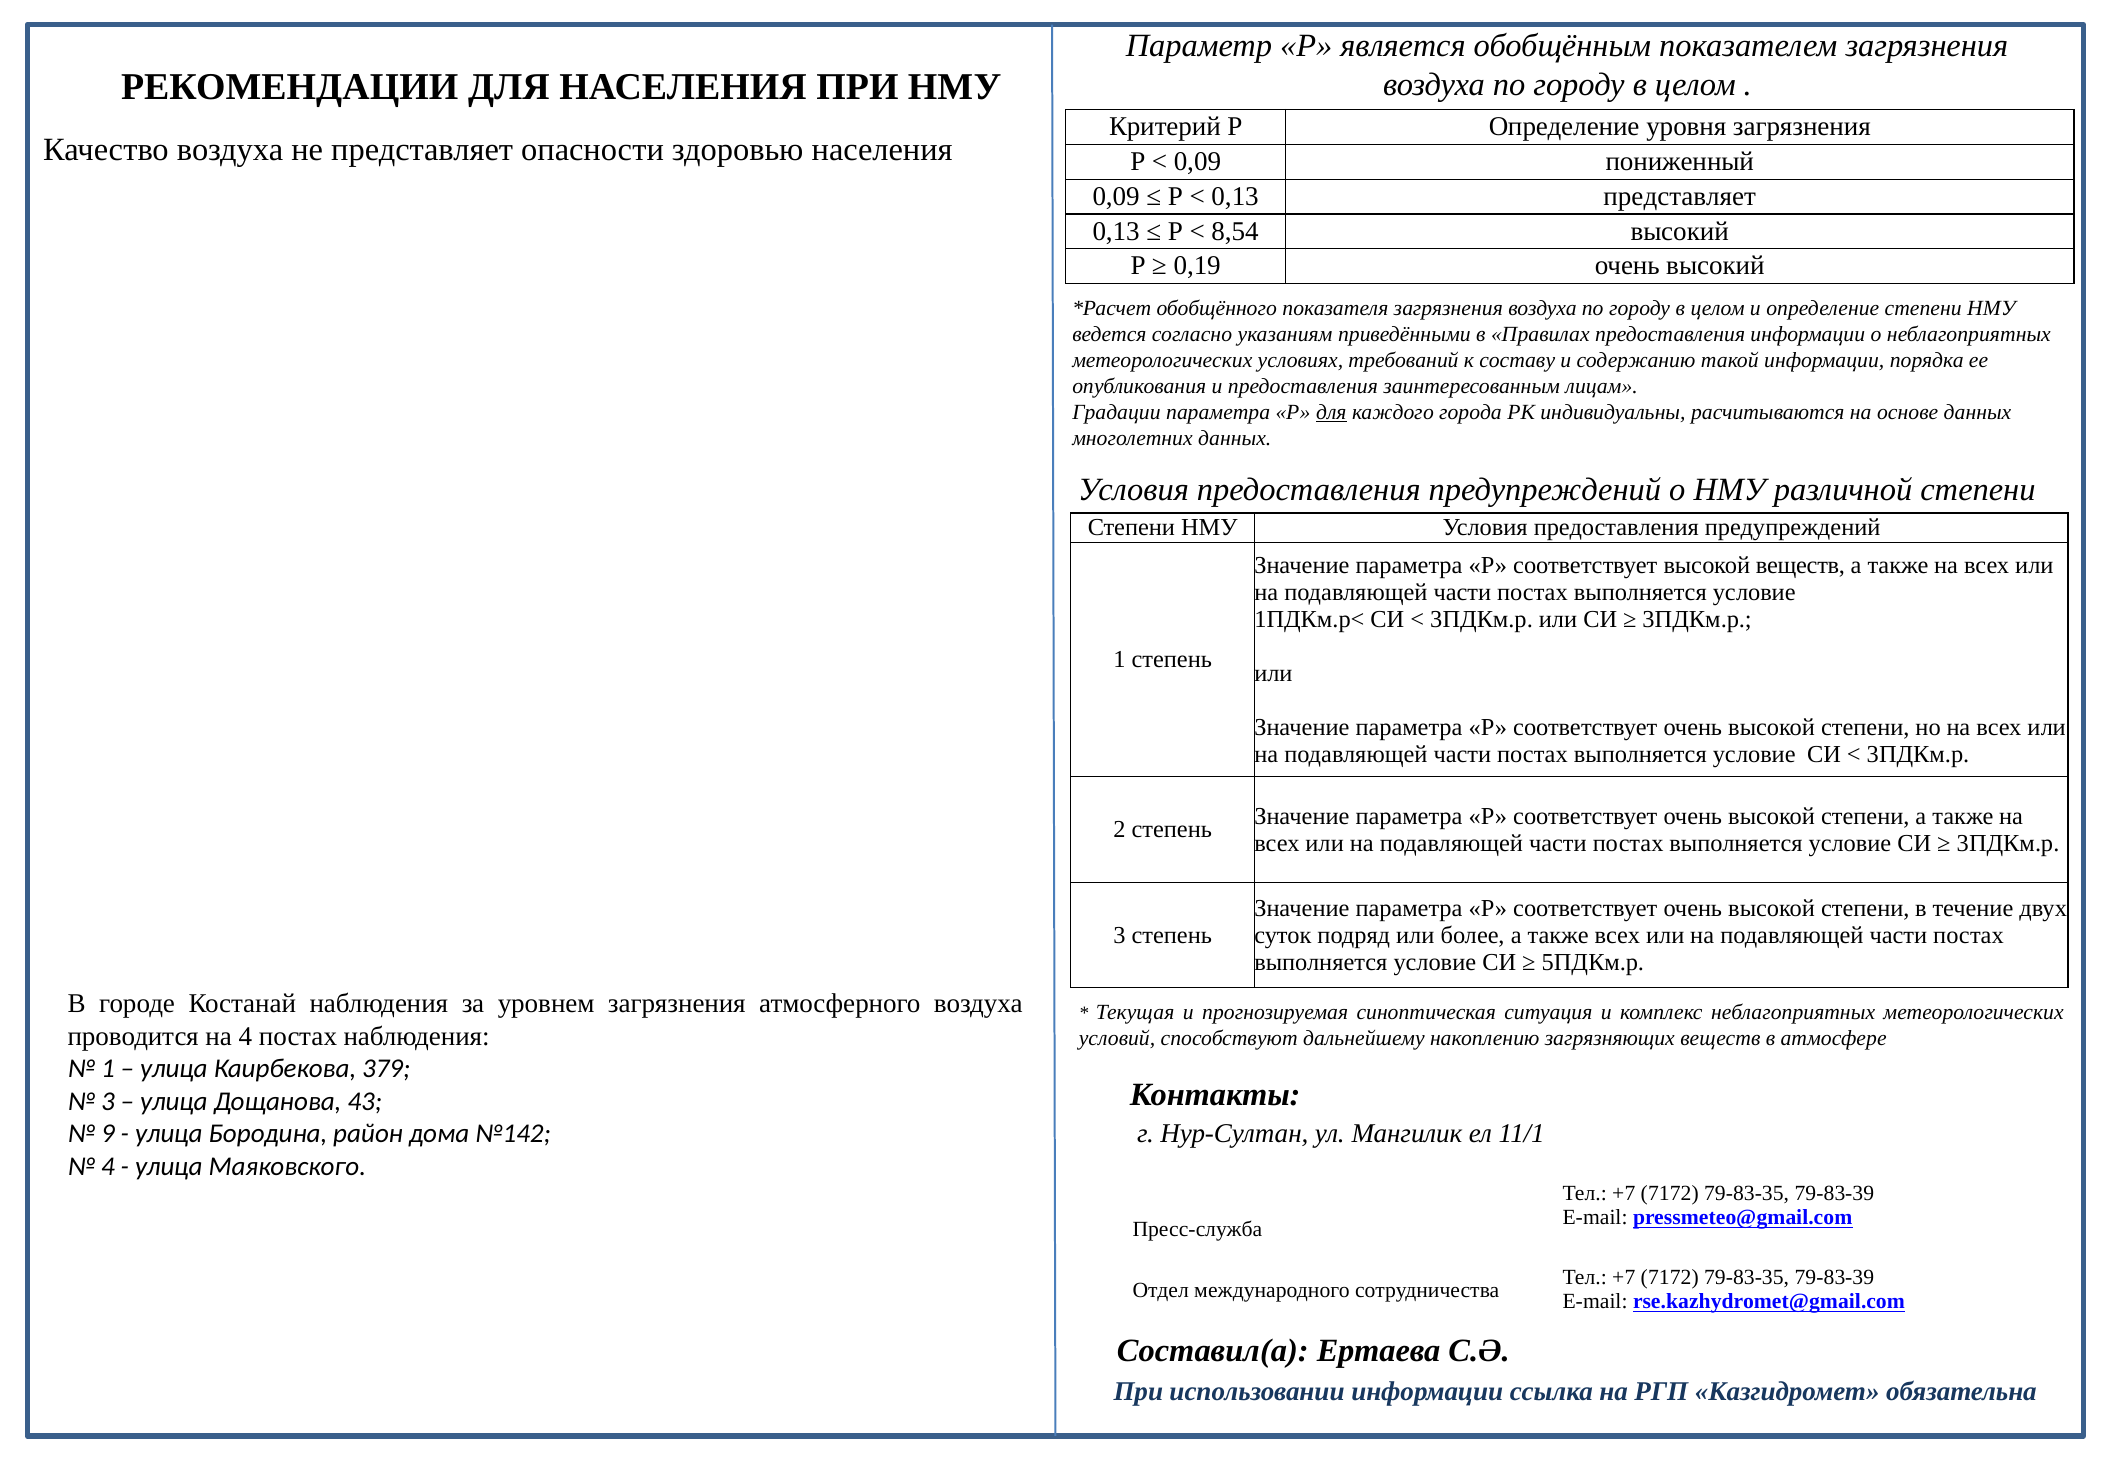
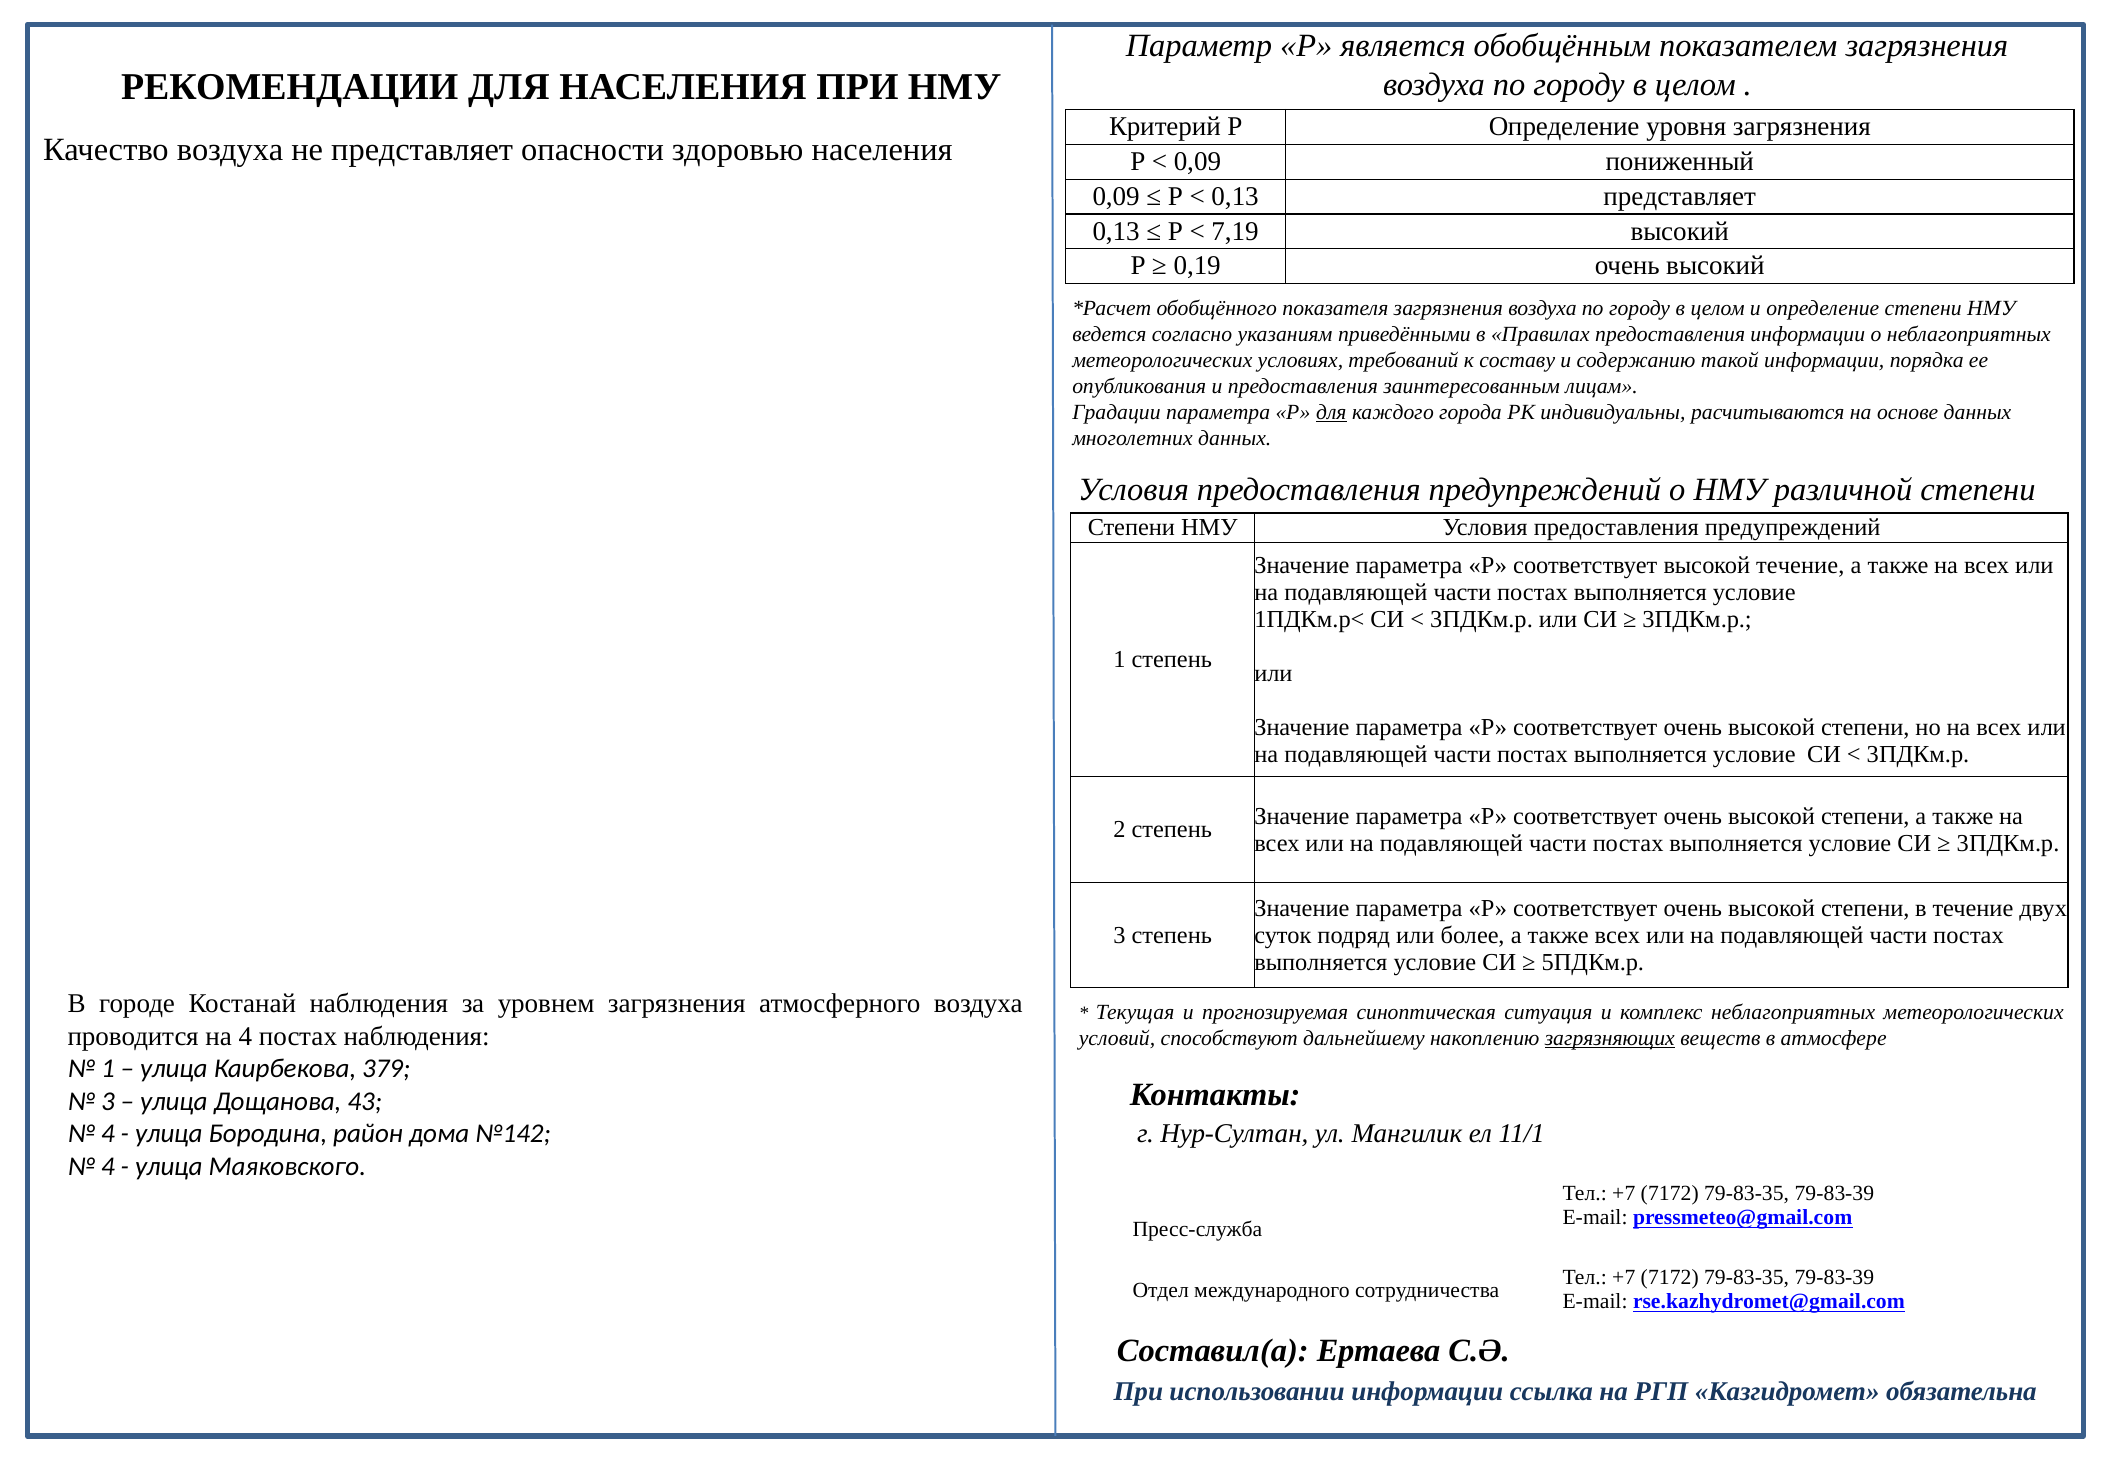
8,54: 8,54 -> 7,19
высокой веществ: веществ -> течение
загрязняющих underline: none -> present
9 at (108, 1134): 9 -> 4
